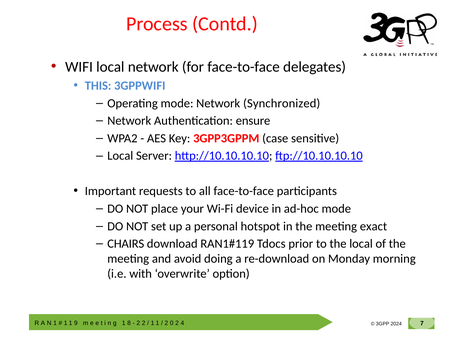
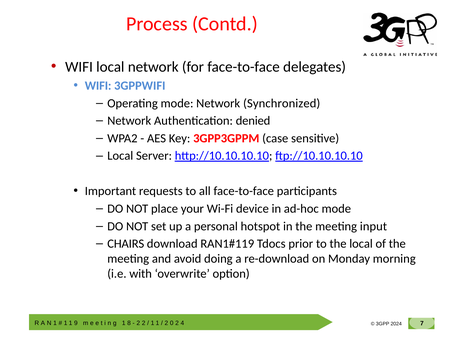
THIS at (98, 86): THIS -> WIFI
ensure: ensure -> denied
exact: exact -> input
